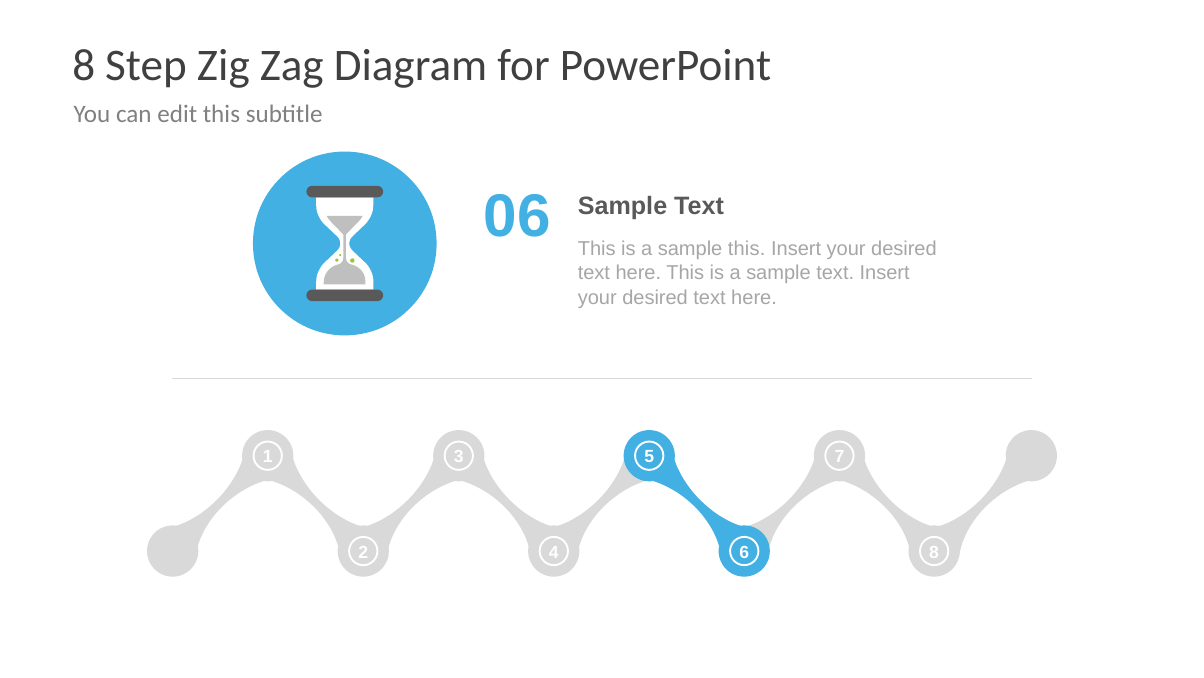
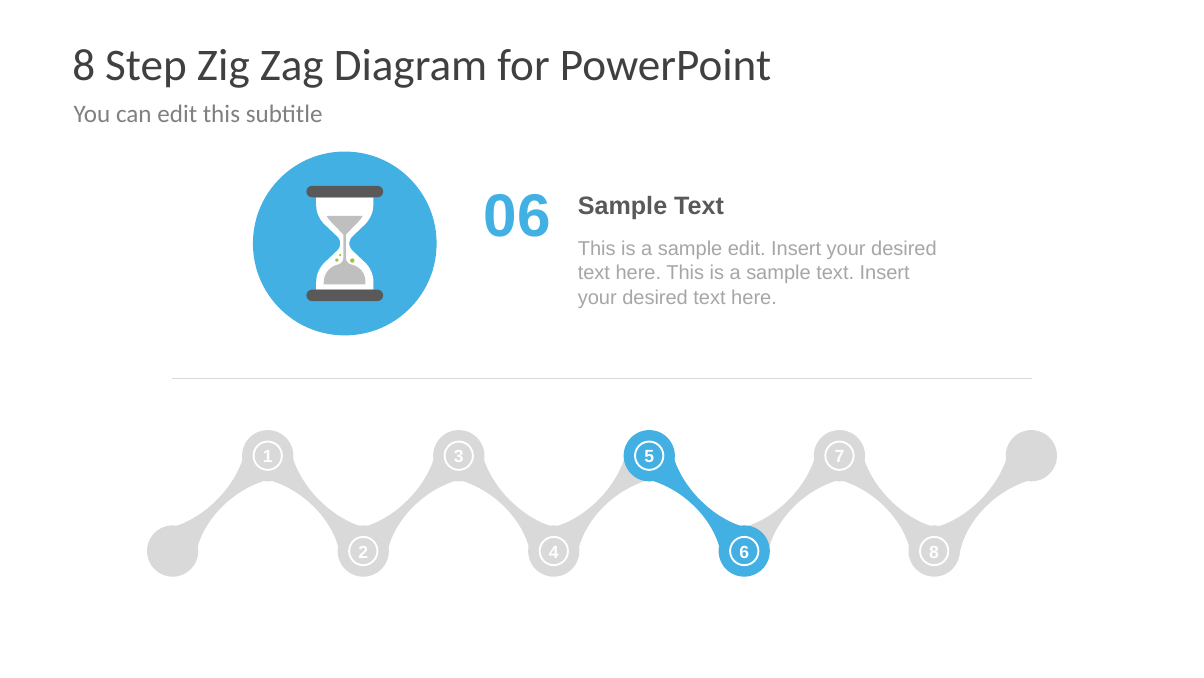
sample this: this -> edit
